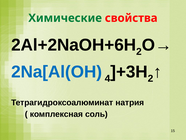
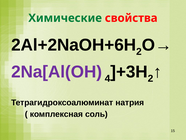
2Na[Al(OH colour: blue -> purple
